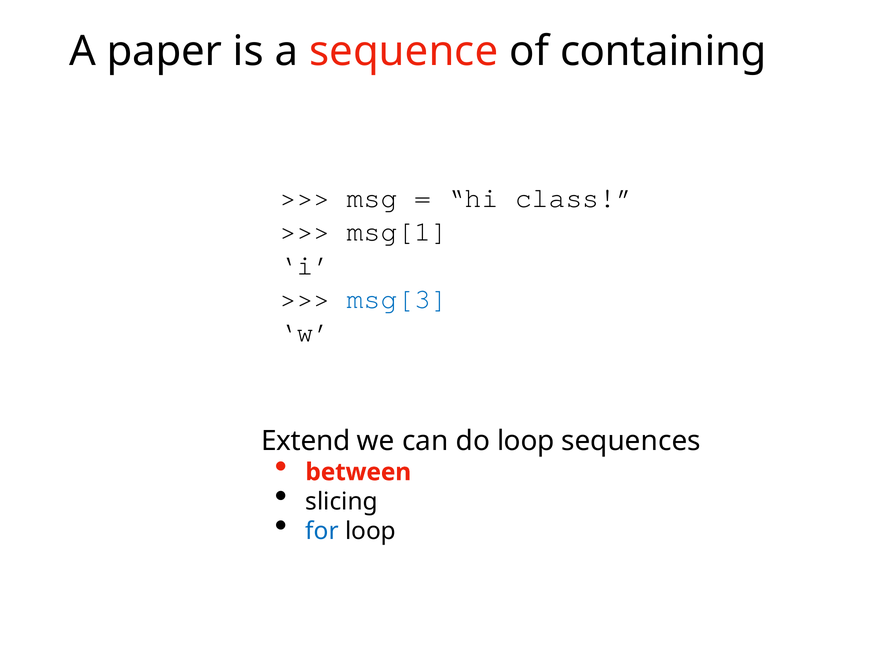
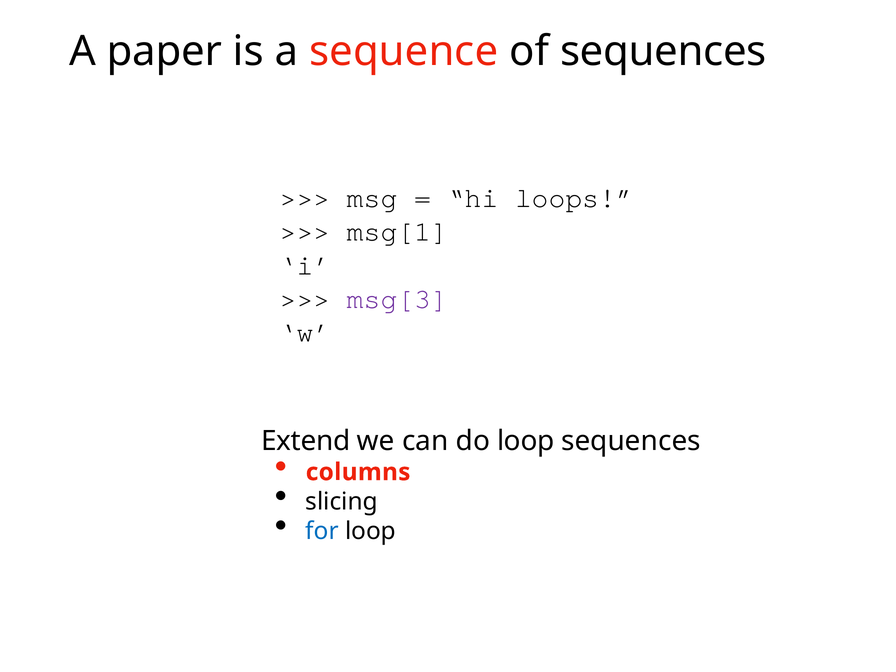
of containing: containing -> sequences
class: class -> loops
msg[3 colour: blue -> purple
between: between -> columns
